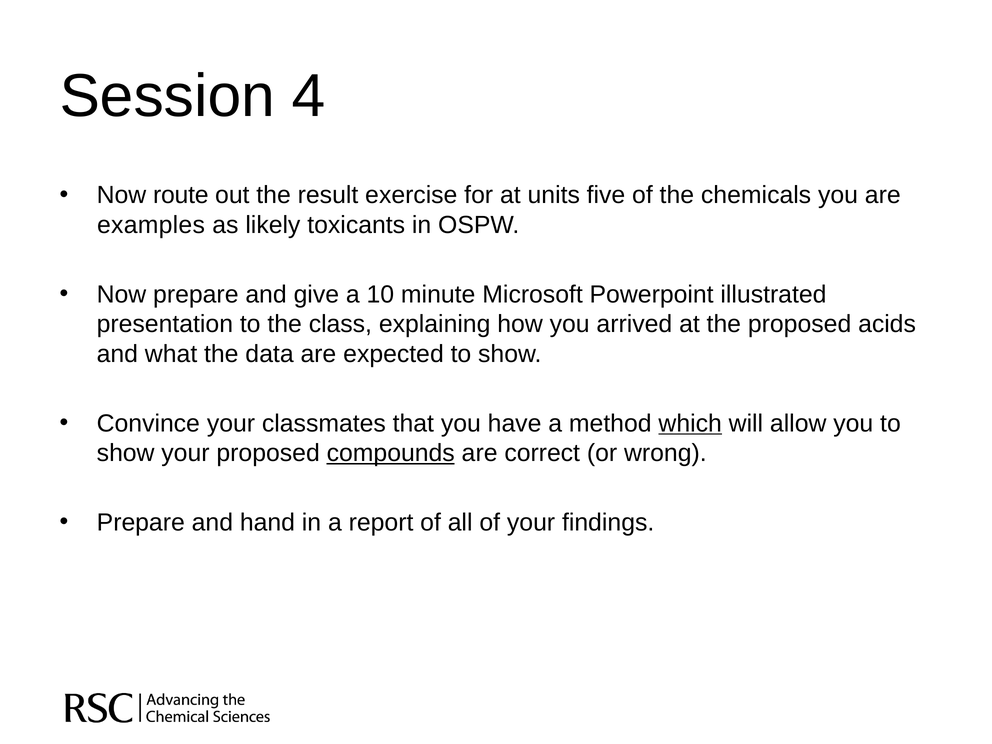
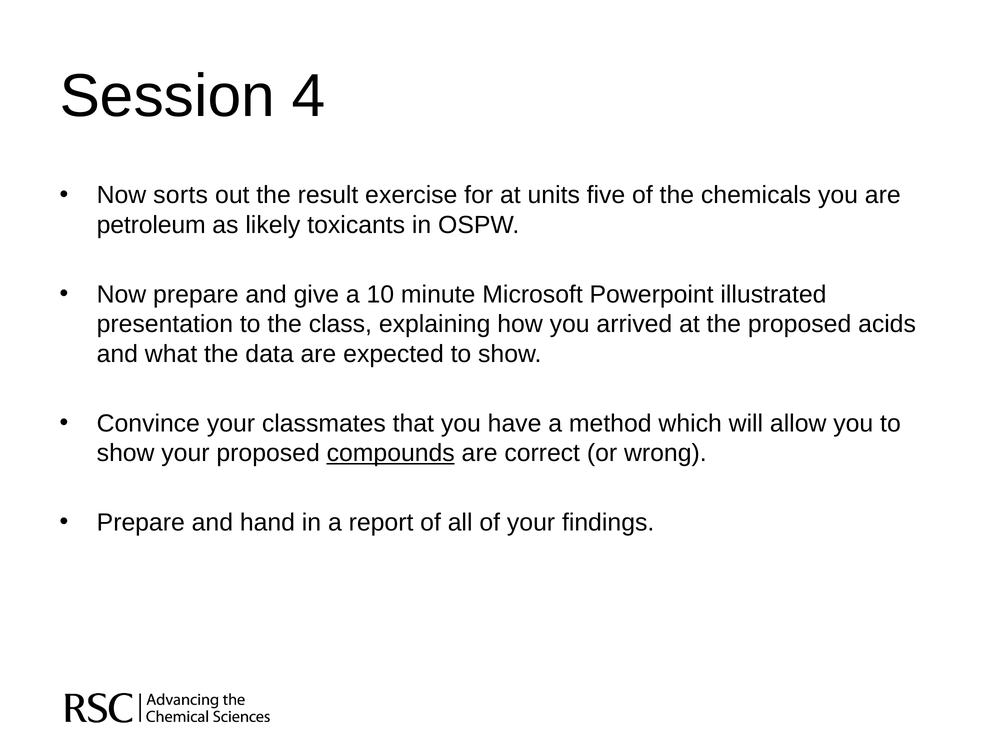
route: route -> sorts
examples: examples -> petroleum
which underline: present -> none
